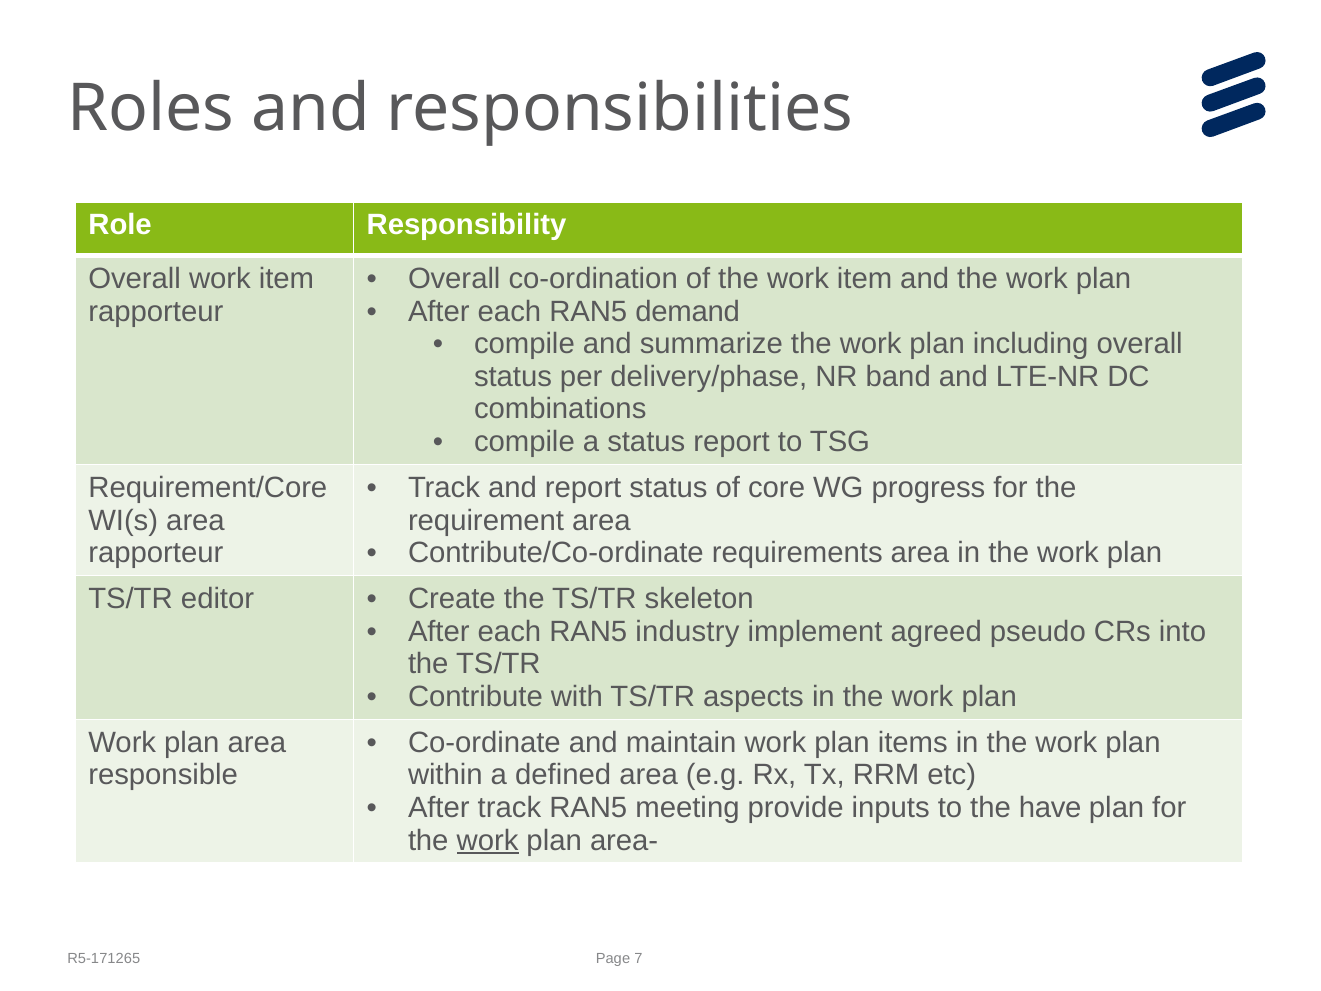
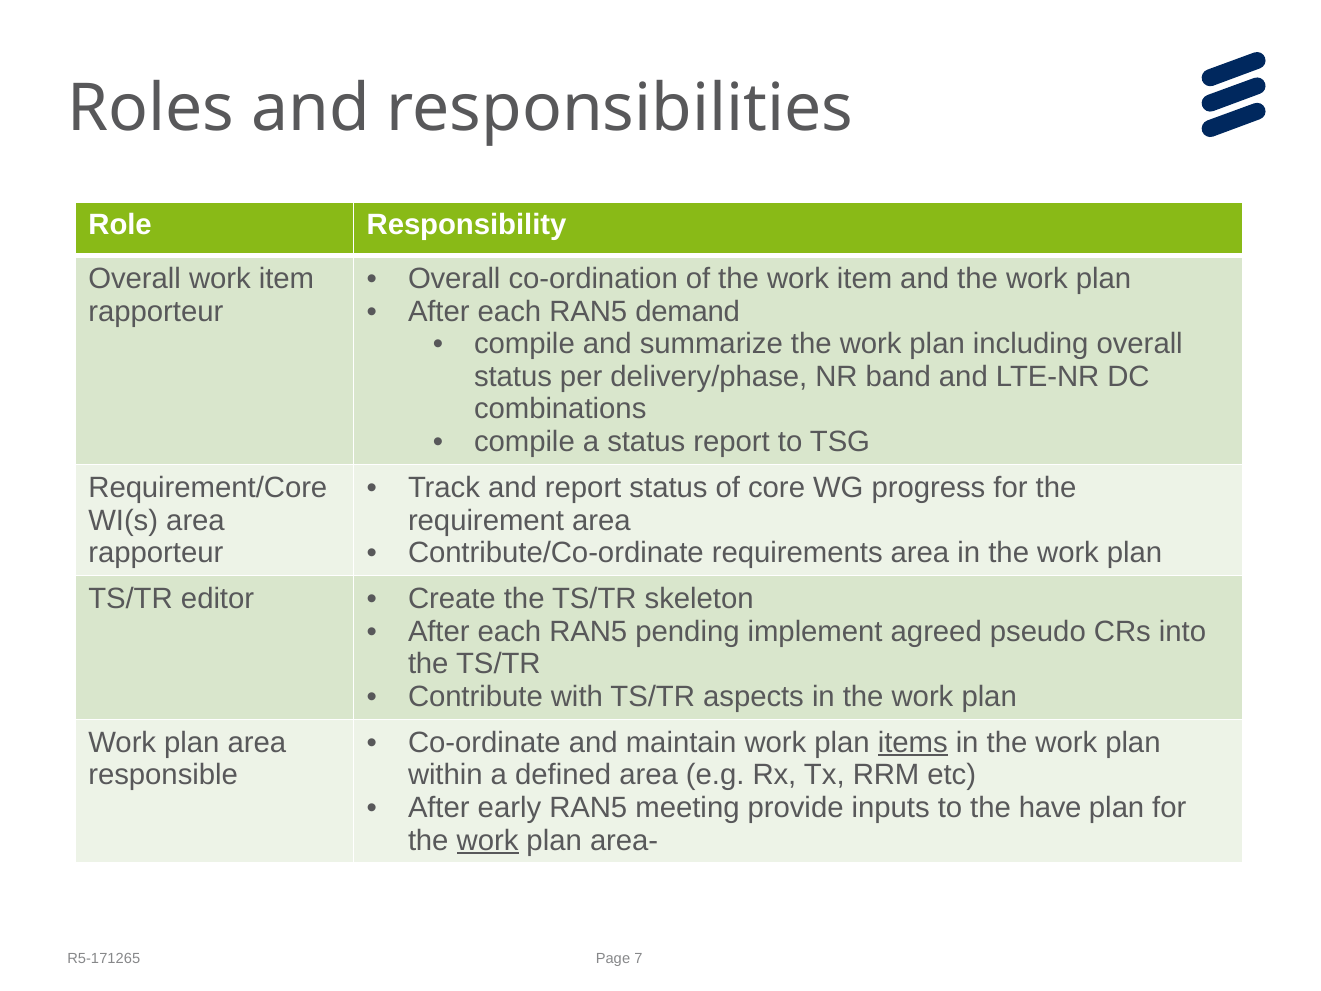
industry: industry -> pending
items underline: none -> present
After track: track -> early
